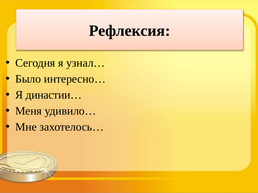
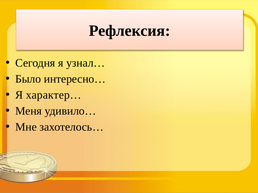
династии…: династии… -> характер…
